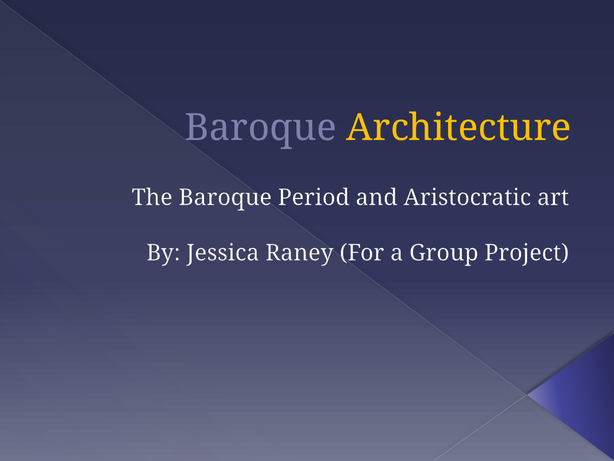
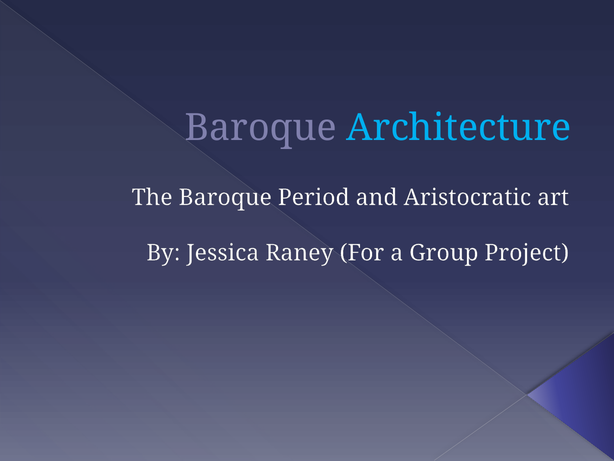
Architecture colour: yellow -> light blue
